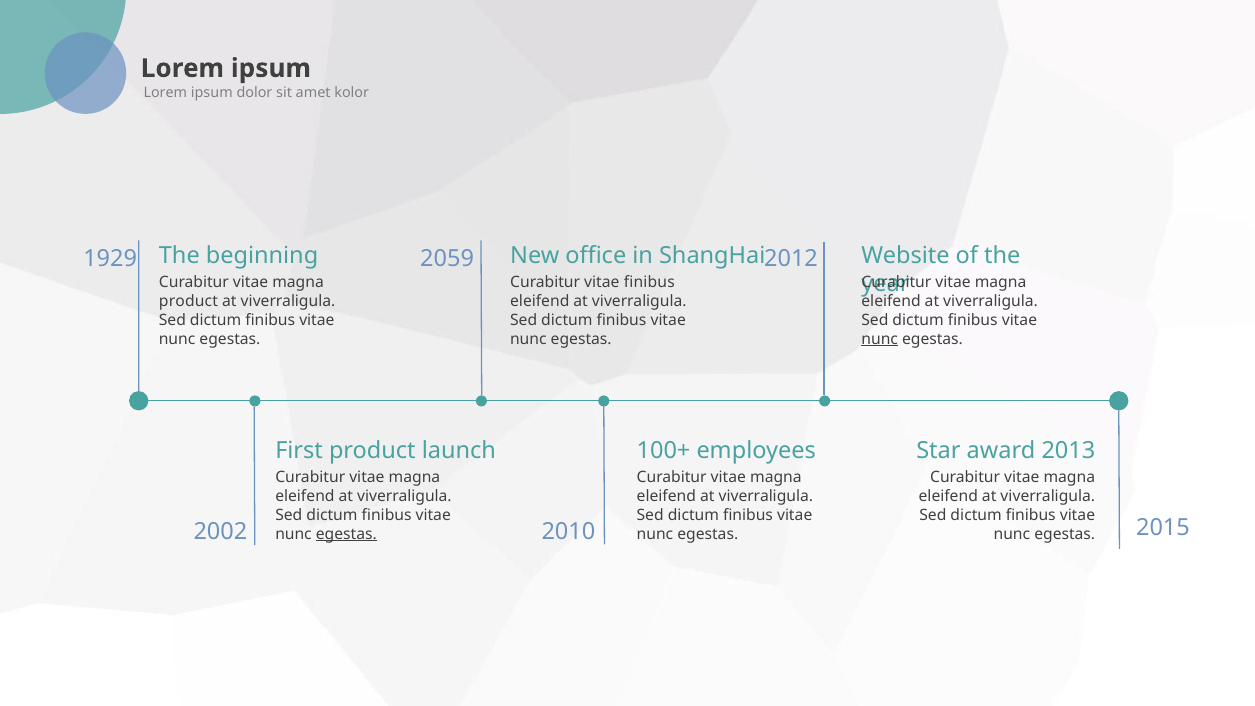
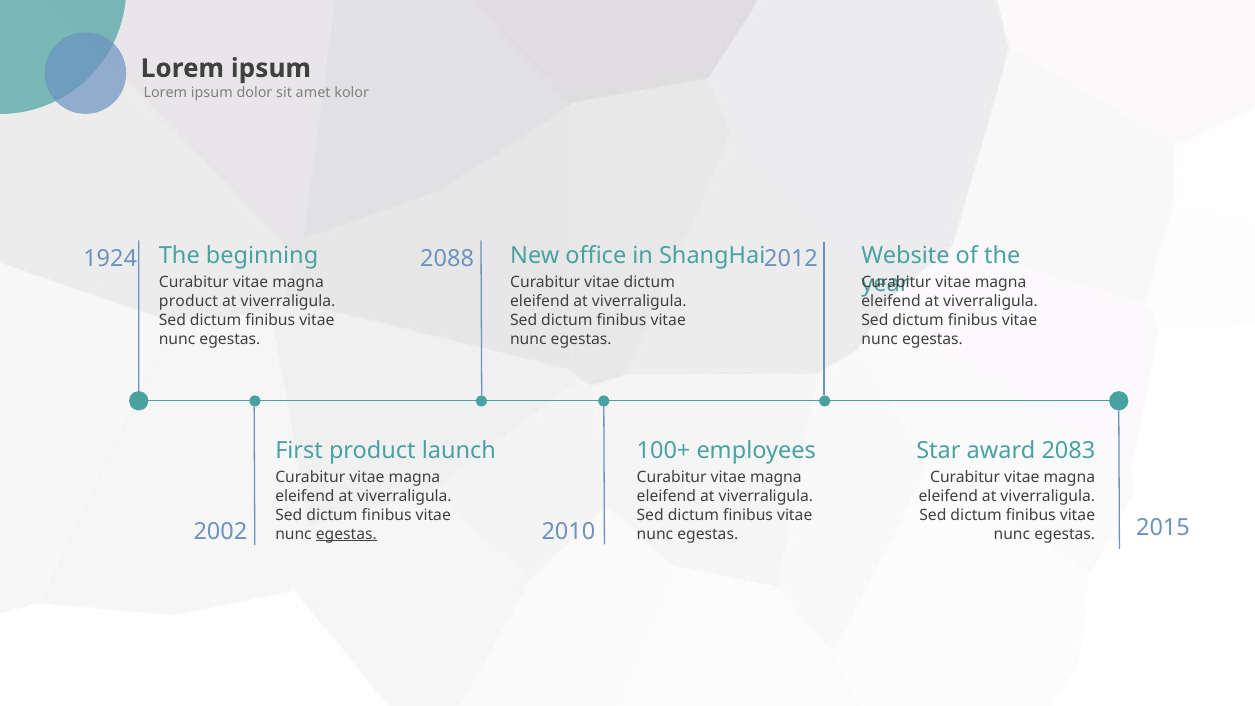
1929: 1929 -> 1924
2059: 2059 -> 2088
vitae finibus: finibus -> dictum
nunc at (880, 339) underline: present -> none
2013: 2013 -> 2083
